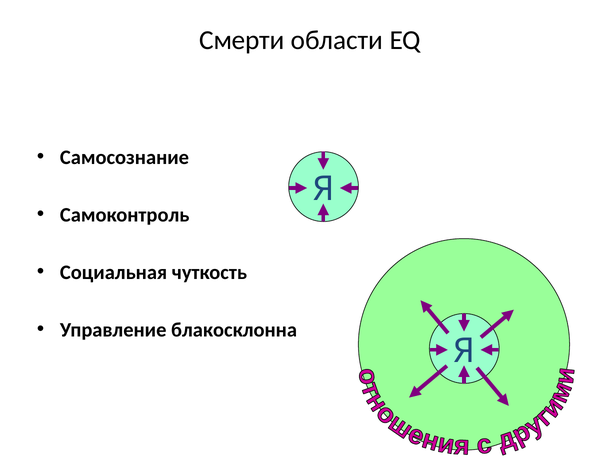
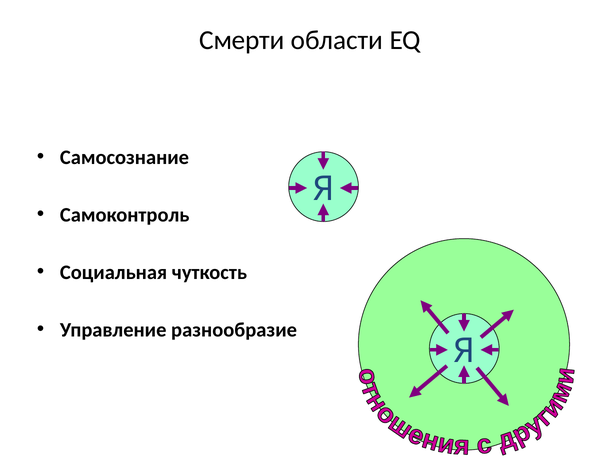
блакосклонна: блакосклонна -> разнообразие
